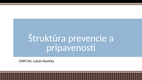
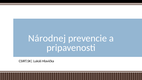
Štruktúra: Štruktúra -> Národnej
